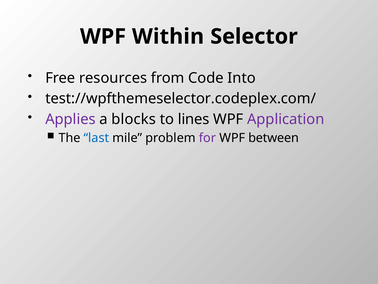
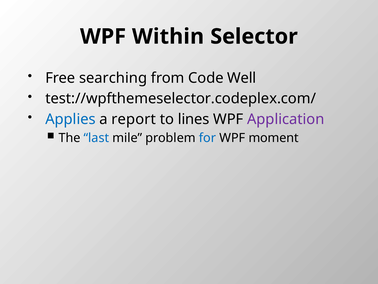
resources: resources -> searching
Into: Into -> Well
Applies colour: purple -> blue
blocks: blocks -> report
for colour: purple -> blue
between: between -> moment
